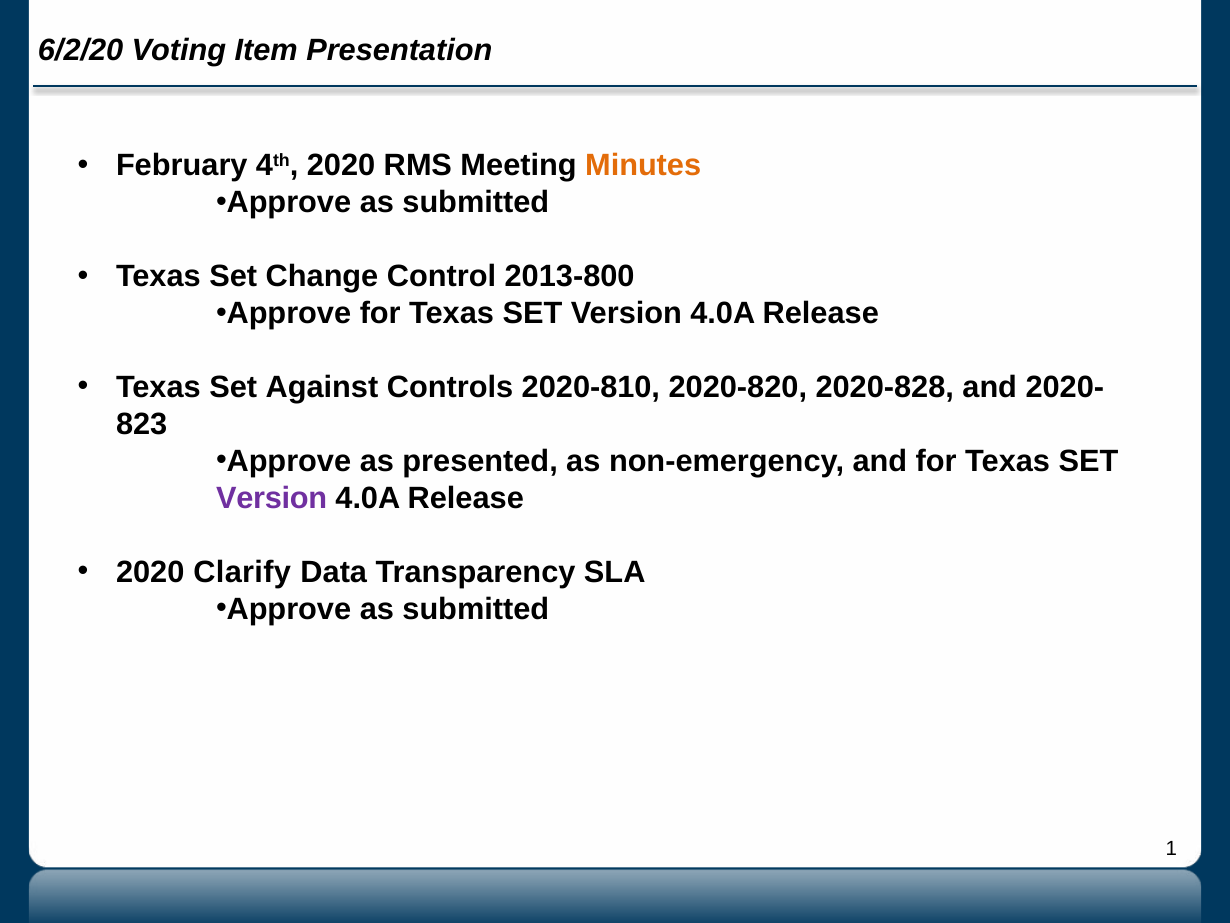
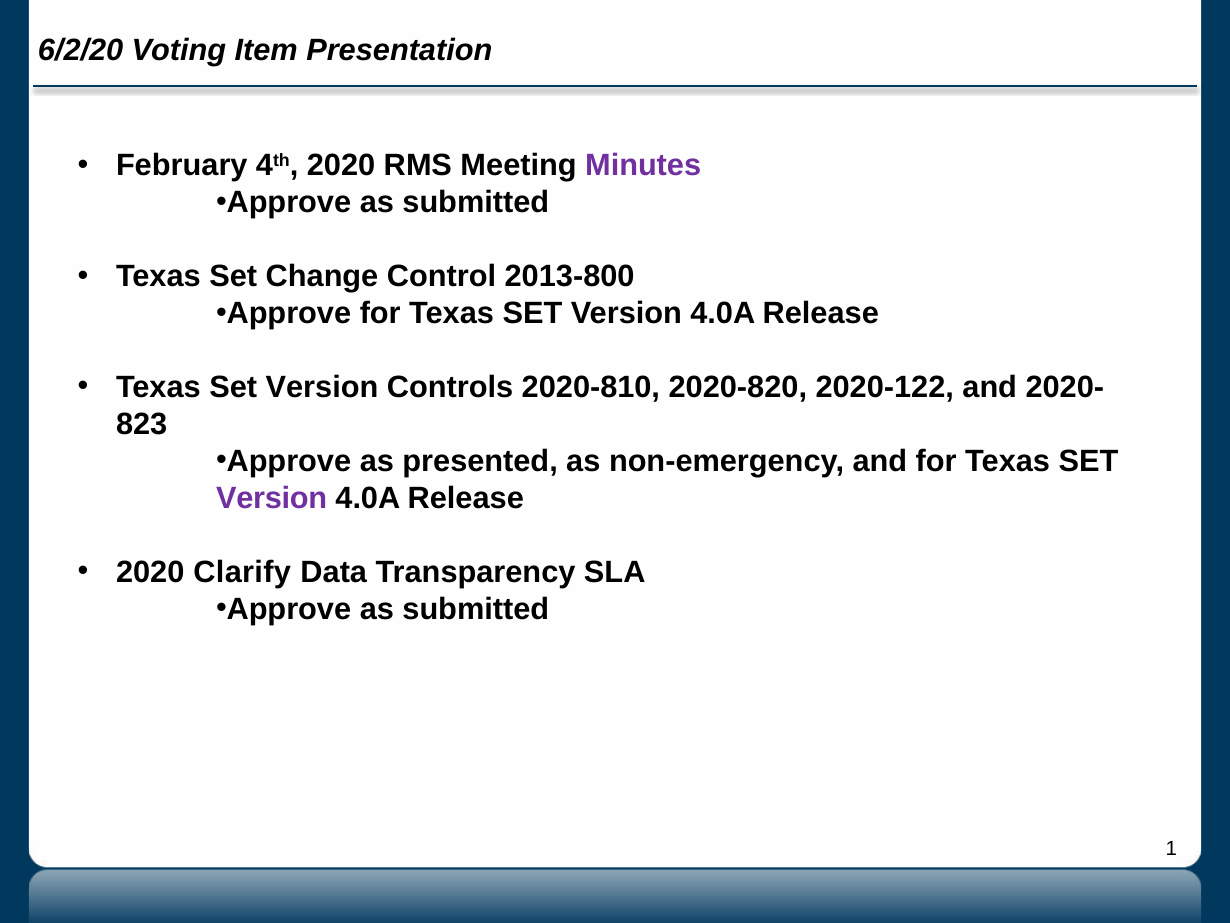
Minutes colour: orange -> purple
Against at (322, 387): Against -> Version
2020-828: 2020-828 -> 2020-122
